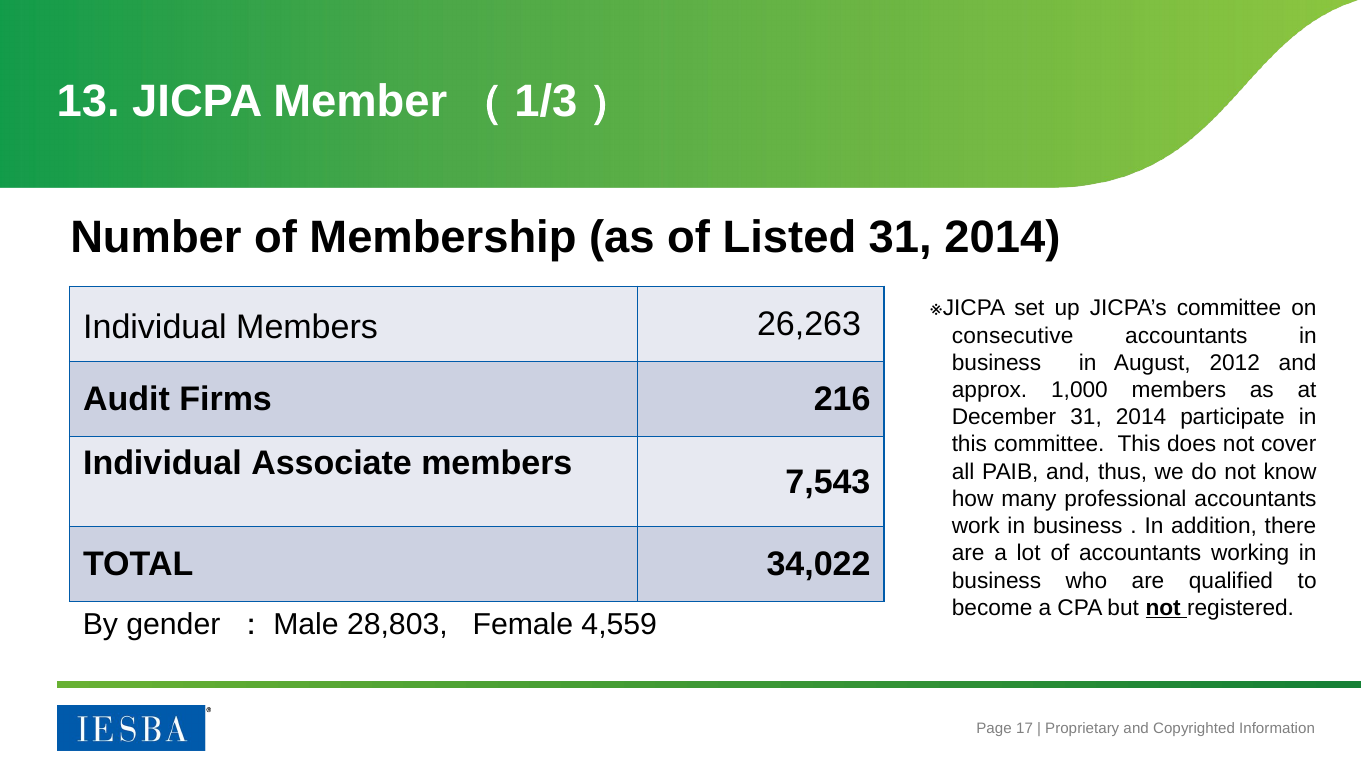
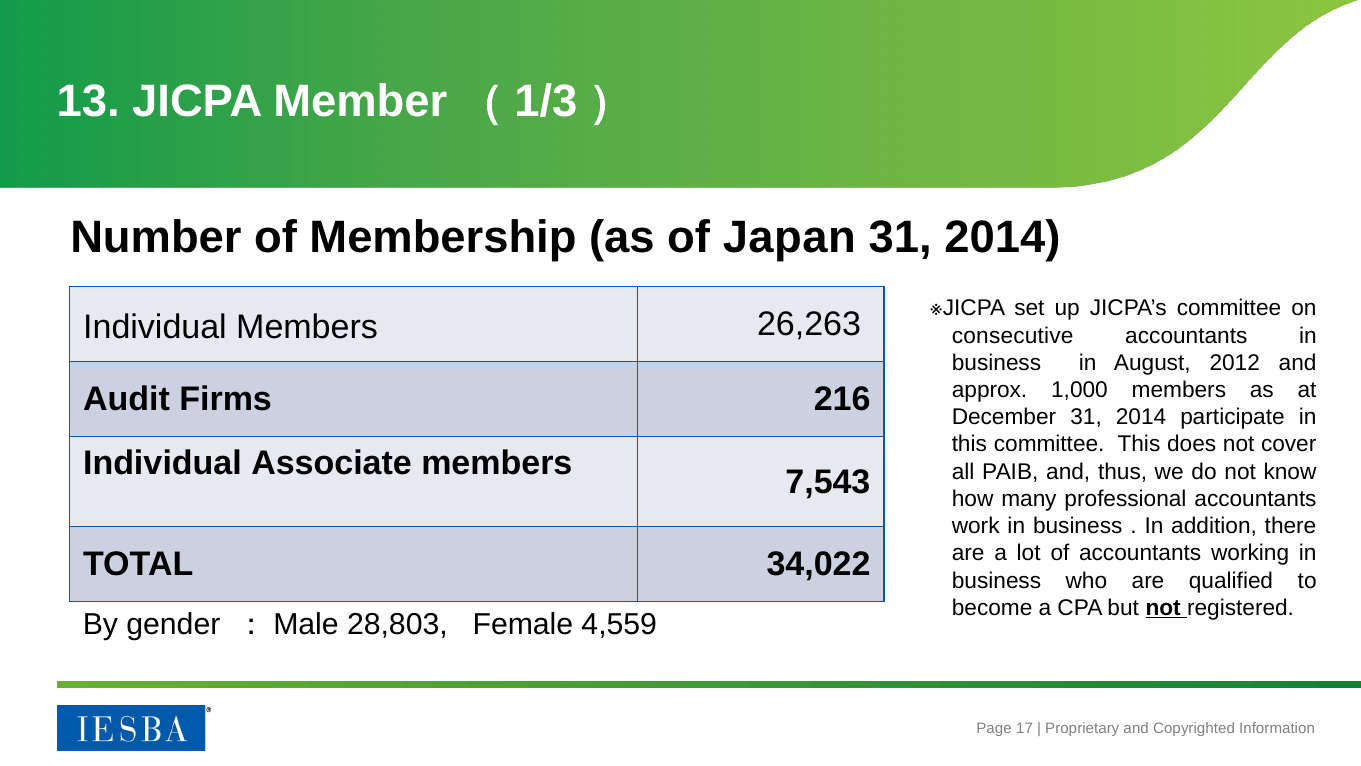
Listed: Listed -> Japan
